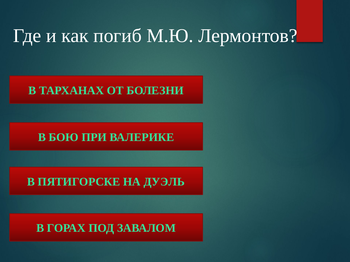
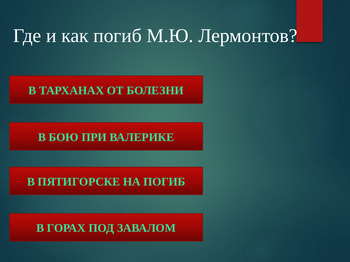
НА ДУЭЛЬ: ДУЭЛЬ -> ПОГИБ
